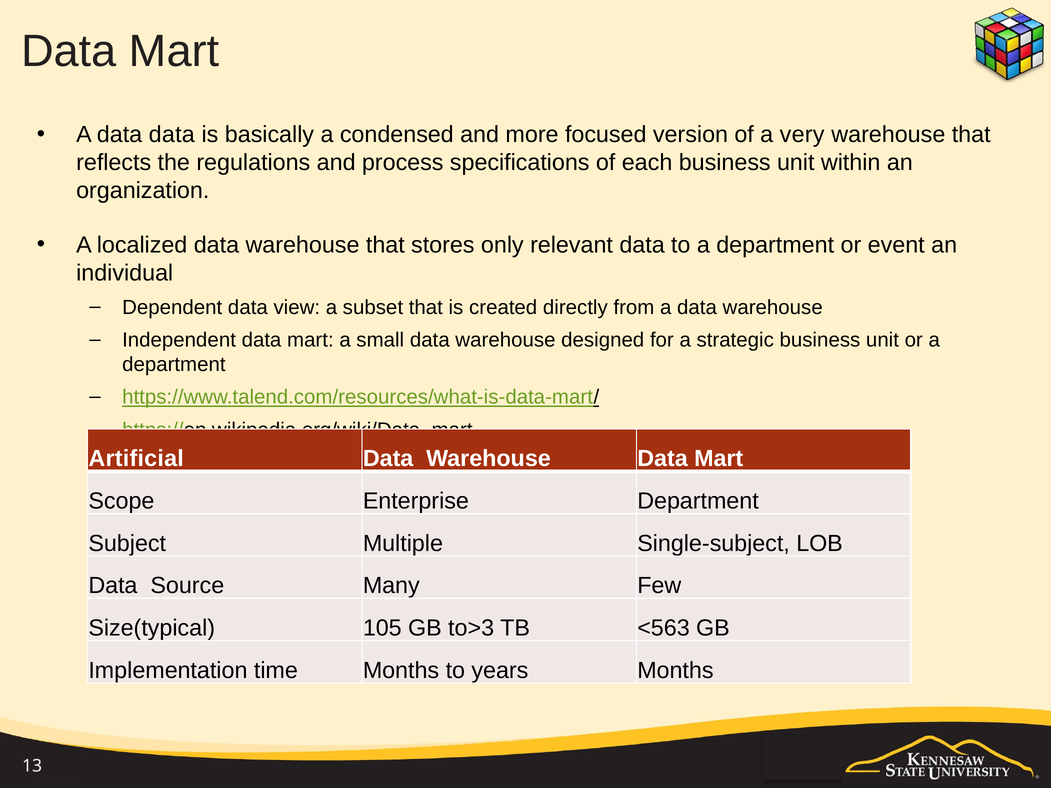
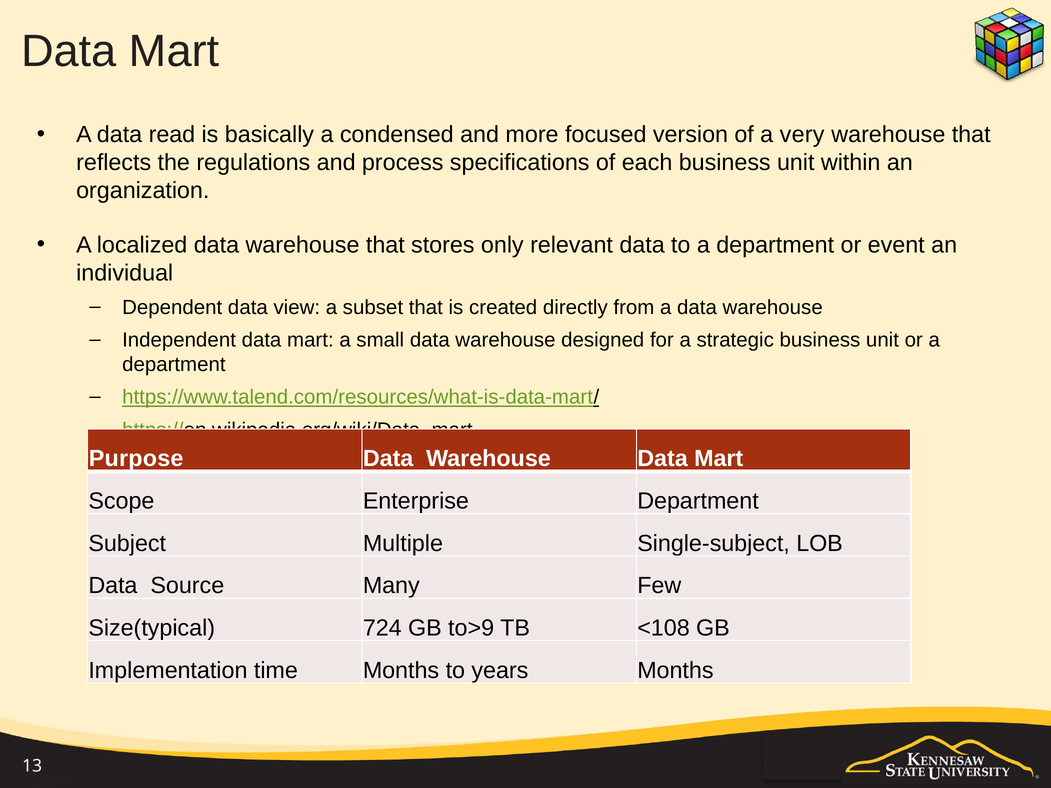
data data: data -> read
Artificial: Artificial -> Purpose
105: 105 -> 724
to>3: to>3 -> to>9
<563: <563 -> <108
